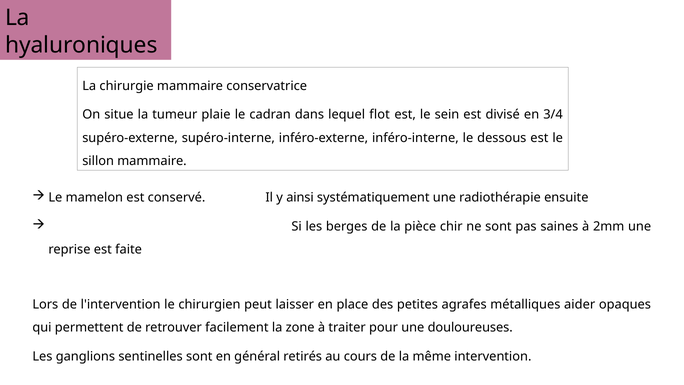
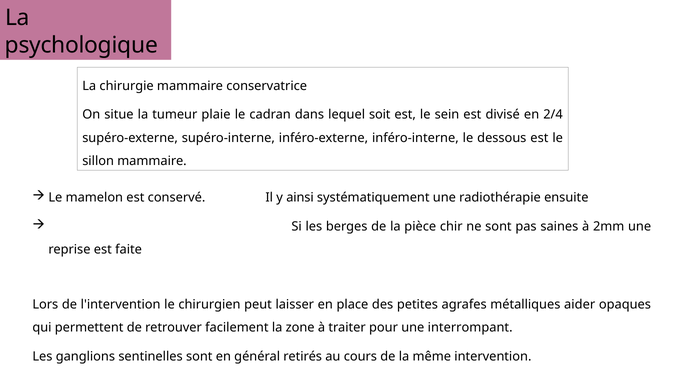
hyaluroniques: hyaluroniques -> psychologique
flot: flot -> soit
3/4: 3/4 -> 2/4
douloureuses: douloureuses -> interrompant
